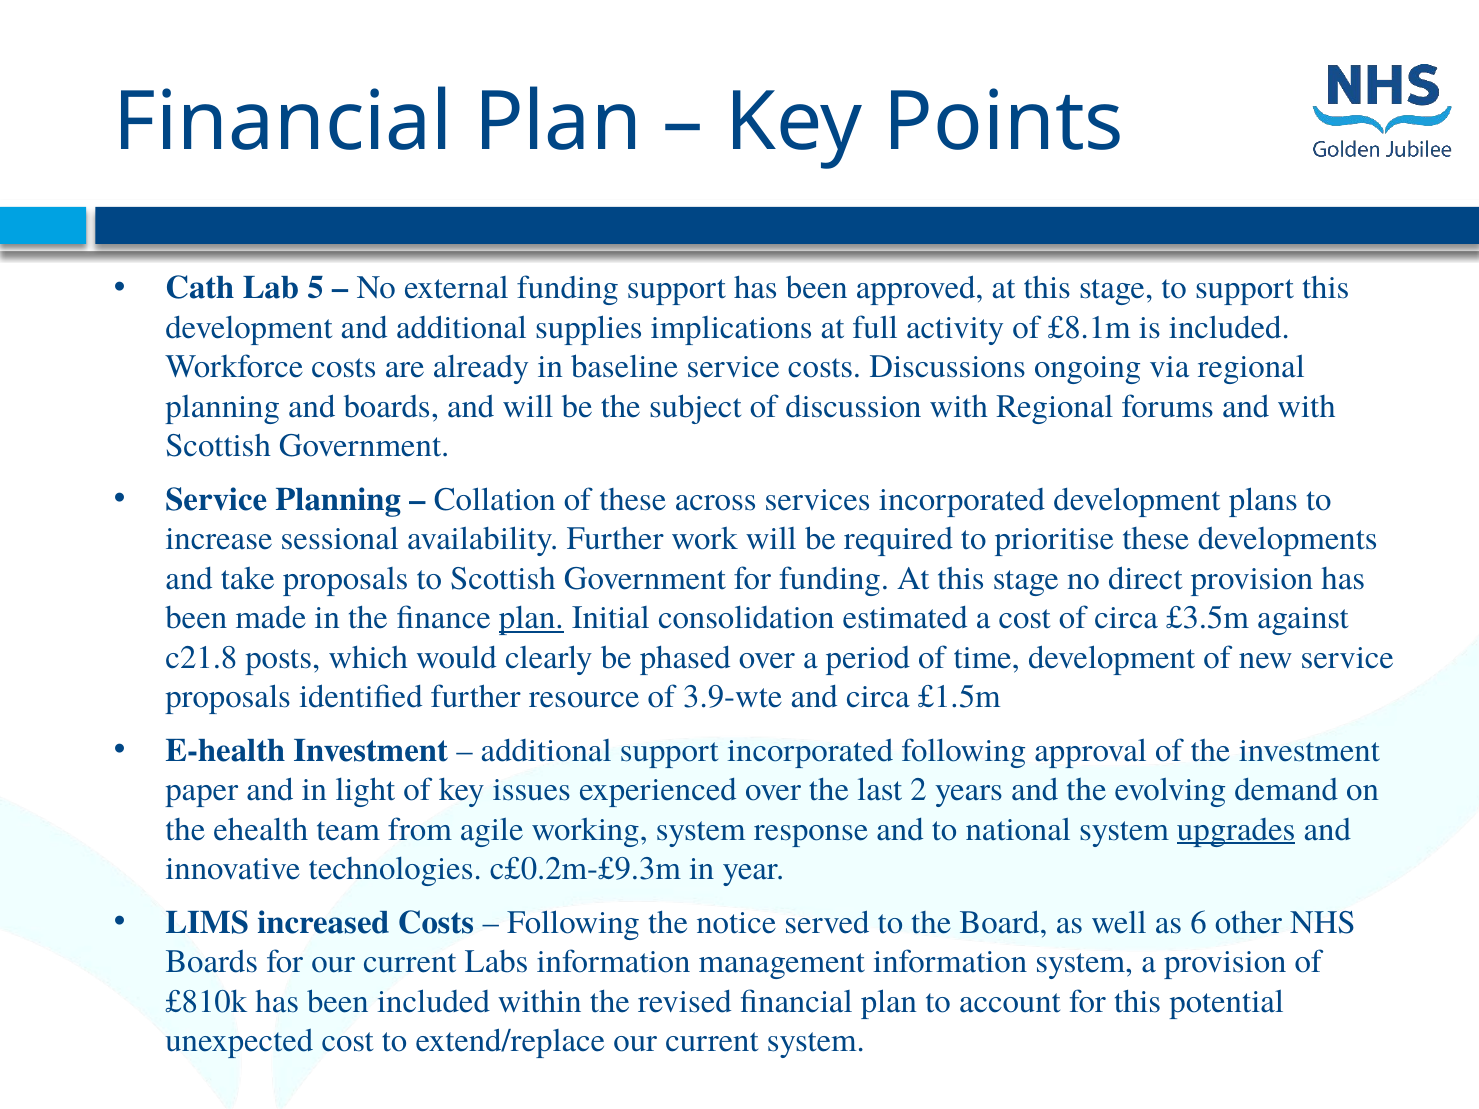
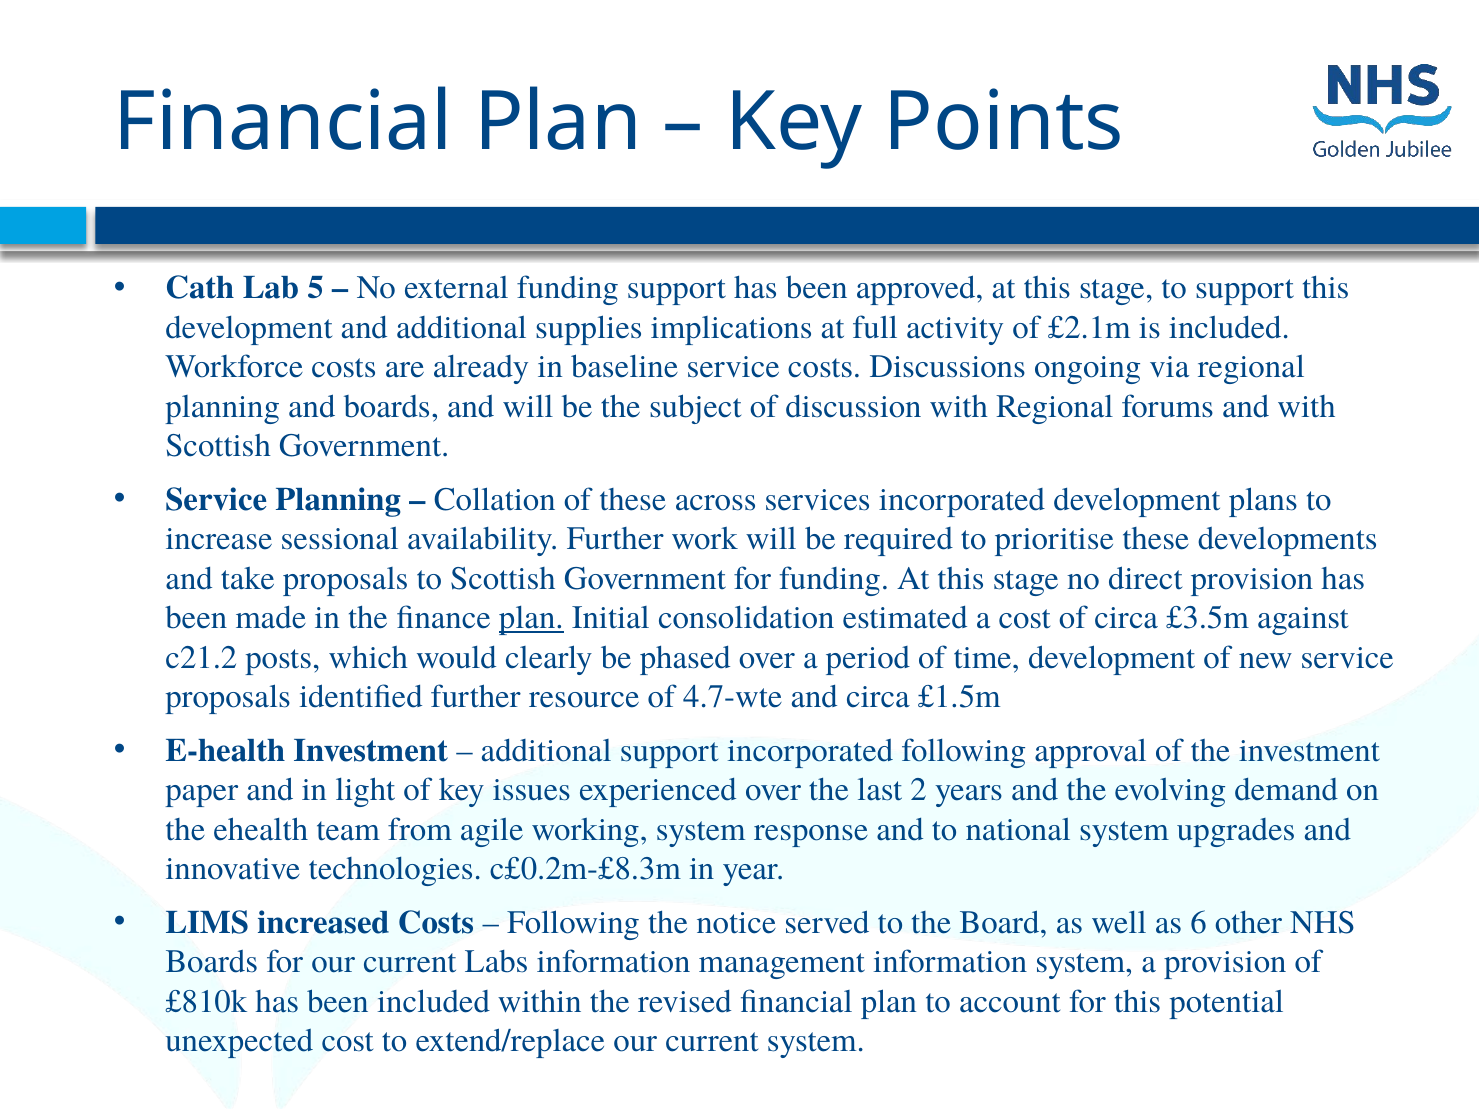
£8.1m: £8.1m -> £2.1m
c21.8: c21.8 -> c21.2
3.9-wte: 3.9-wte -> 4.7-wte
upgrades underline: present -> none
c£0.2m-£9.3m: c£0.2m-£9.3m -> c£0.2m-£8.3m
